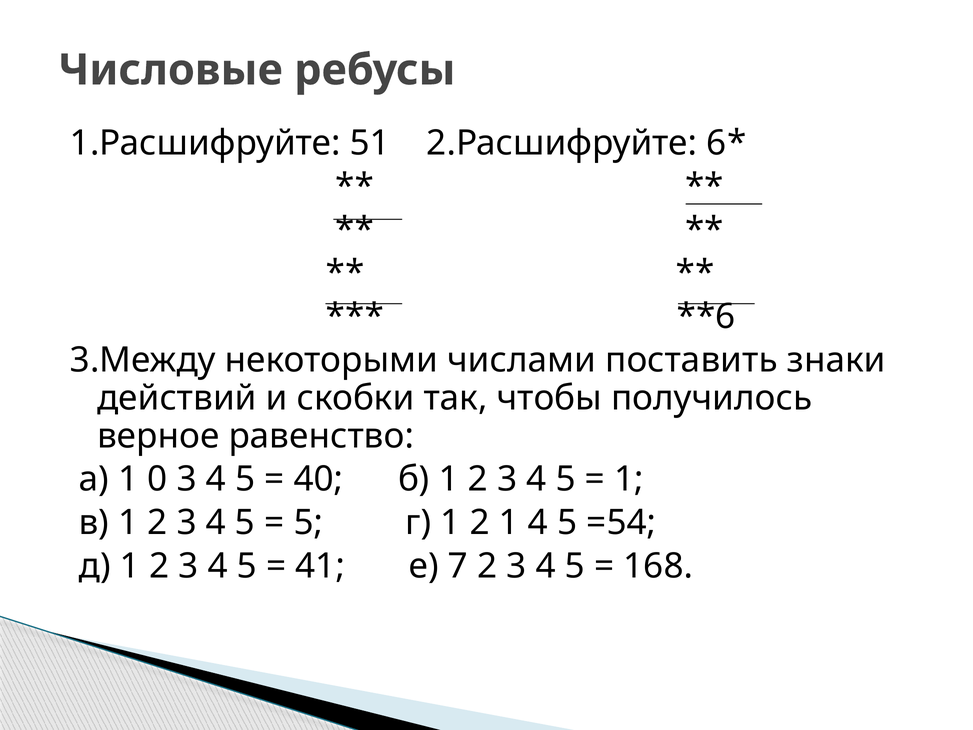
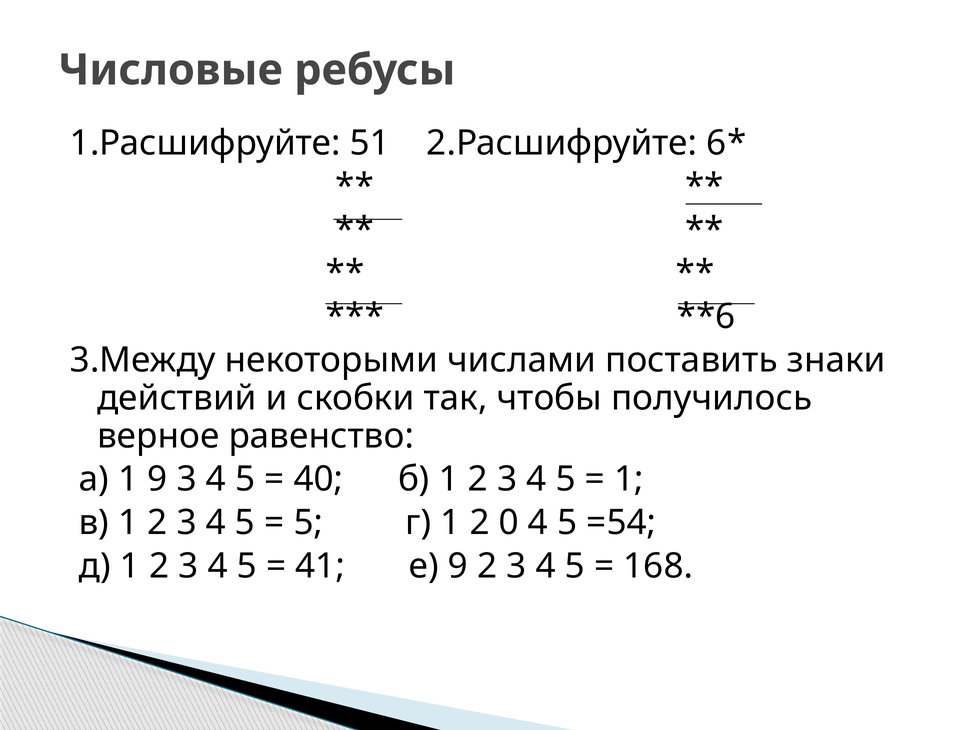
1 0: 0 -> 9
2 1: 1 -> 0
е 7: 7 -> 9
